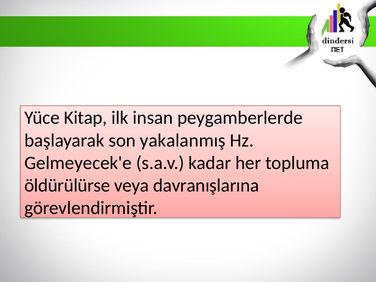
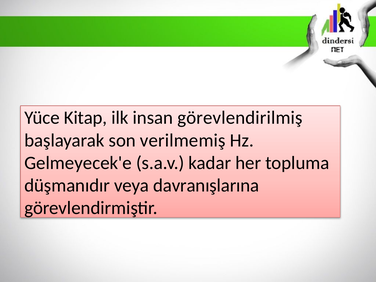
peygamberlerde: peygamberlerde -> görevlendirilmiş
yakalanmış: yakalanmış -> verilmemiş
öldürülürse: öldürülürse -> düşmanıdır
